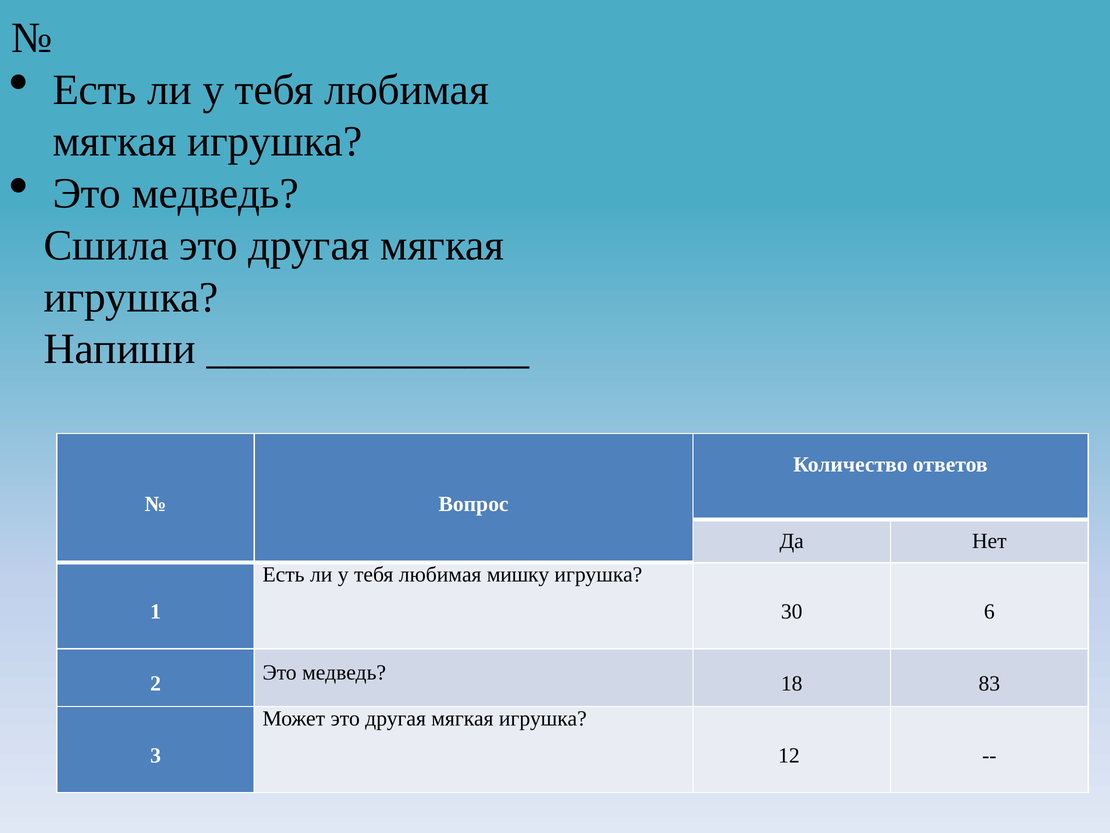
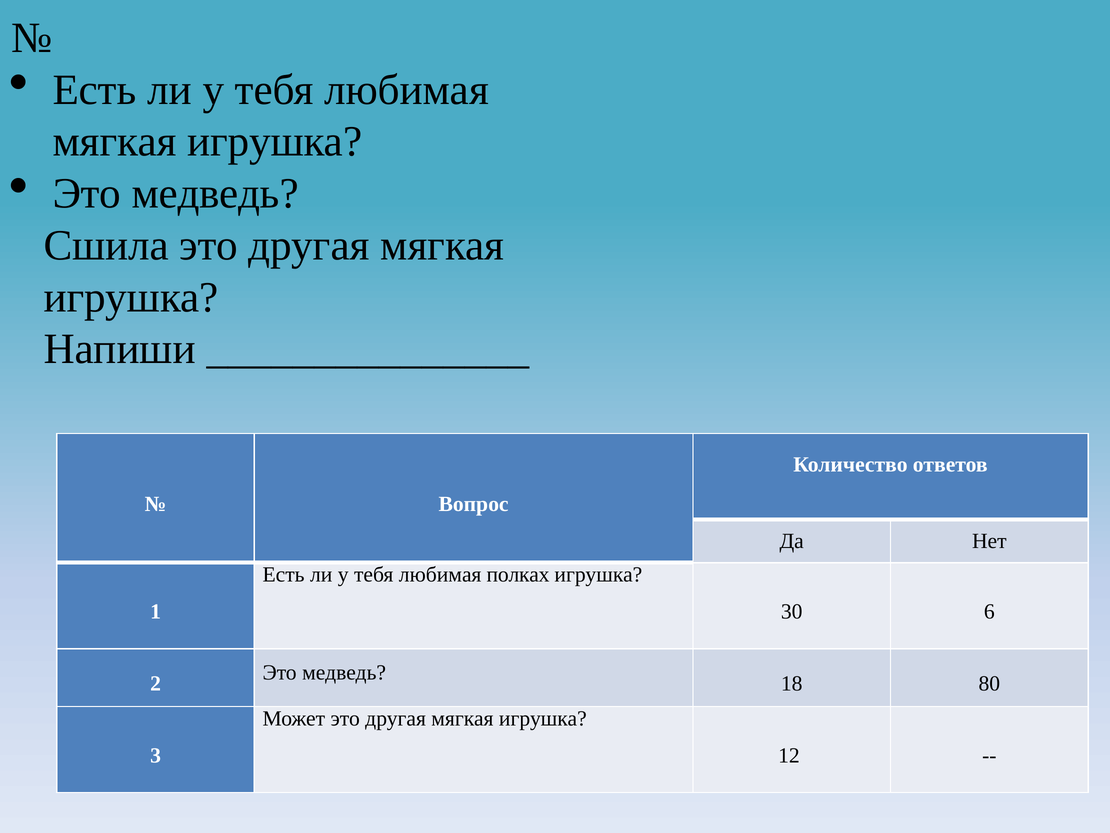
мишку: мишку -> полках
83: 83 -> 80
